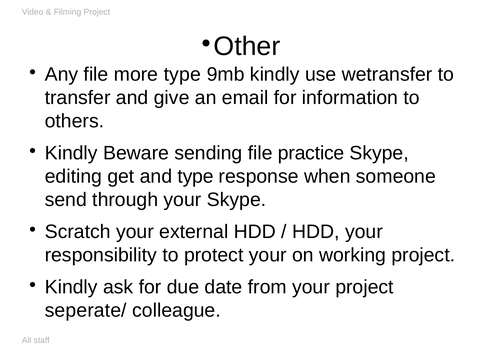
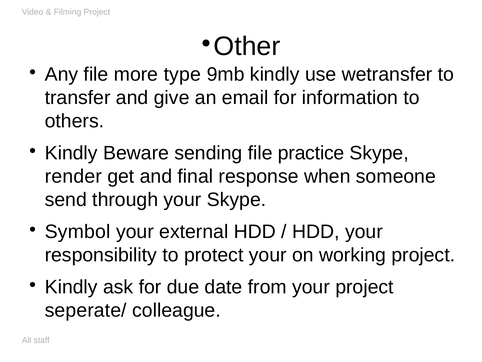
editing: editing -> render
and type: type -> final
Scratch: Scratch -> Symbol
